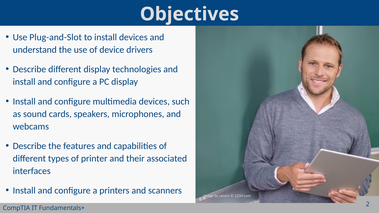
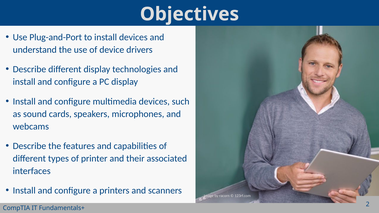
Plug-and-Slot: Plug-and-Slot -> Plug-and-Port
